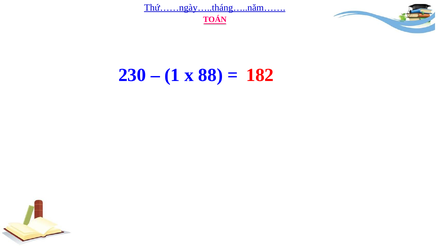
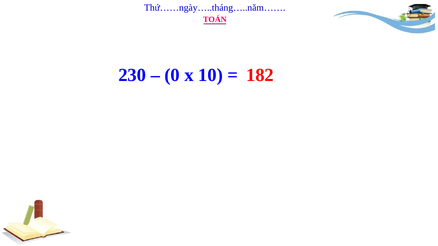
Thứ……ngày…..tháng…..năm…… underline: present -> none
1: 1 -> 0
88: 88 -> 10
